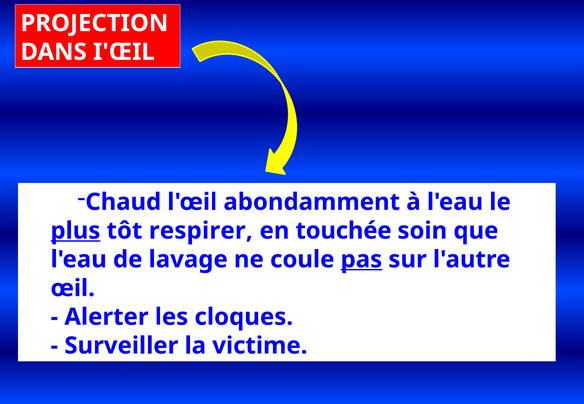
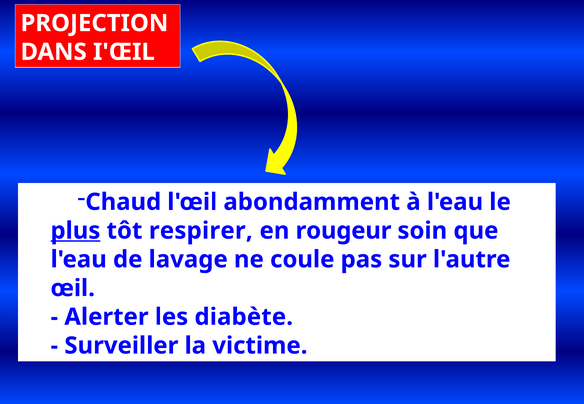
touchée: touchée -> rougeur
pas underline: present -> none
cloques: cloques -> diabète
